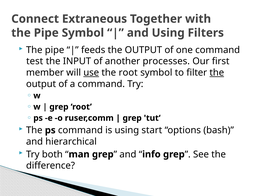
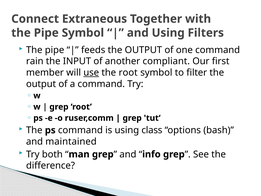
test: test -> rain
processes: processes -> compliant
the at (217, 72) underline: present -> none
start: start -> class
hierarchical: hierarchical -> maintained
